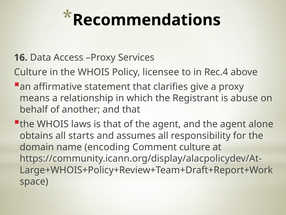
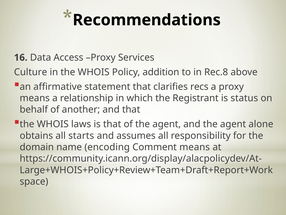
licensee: licensee -> addition
Rec.4: Rec.4 -> Rec.8
give: give -> recs
abuse: abuse -> status
Comment culture: culture -> means
